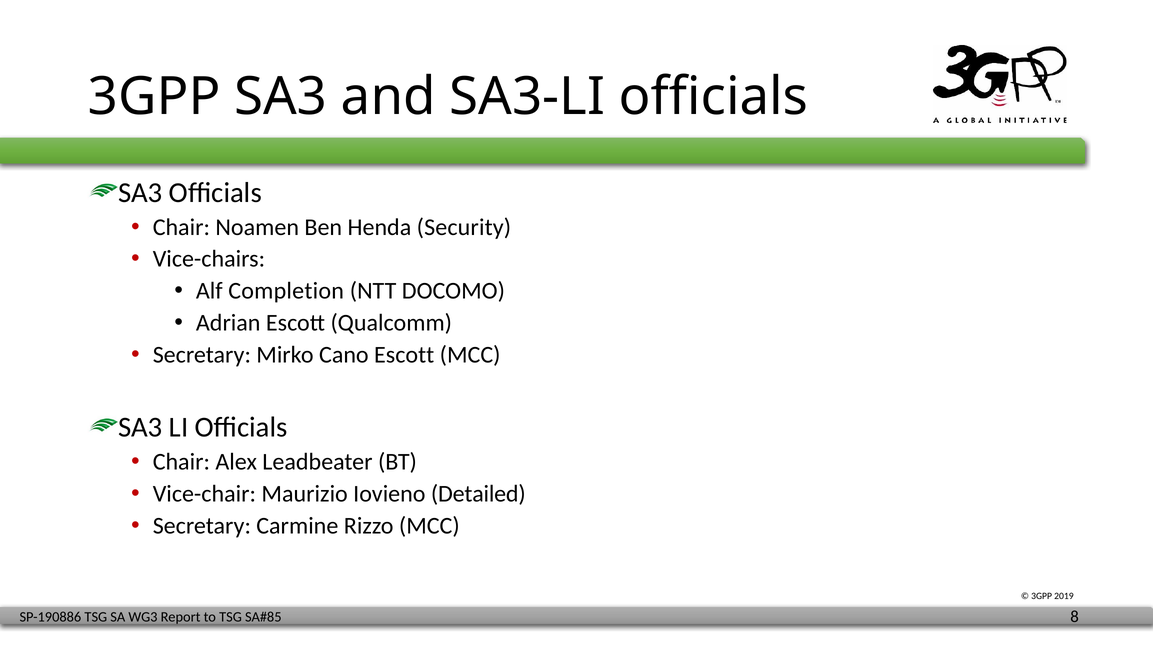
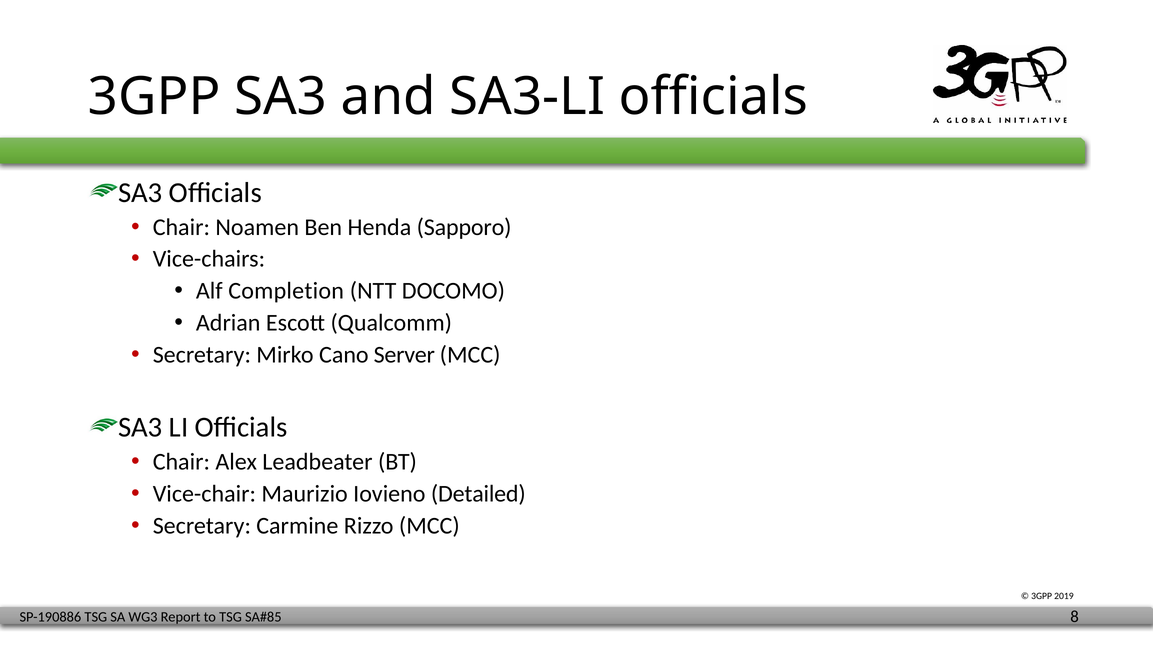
Security: Security -> Sapporo
Cano Escott: Escott -> Server
